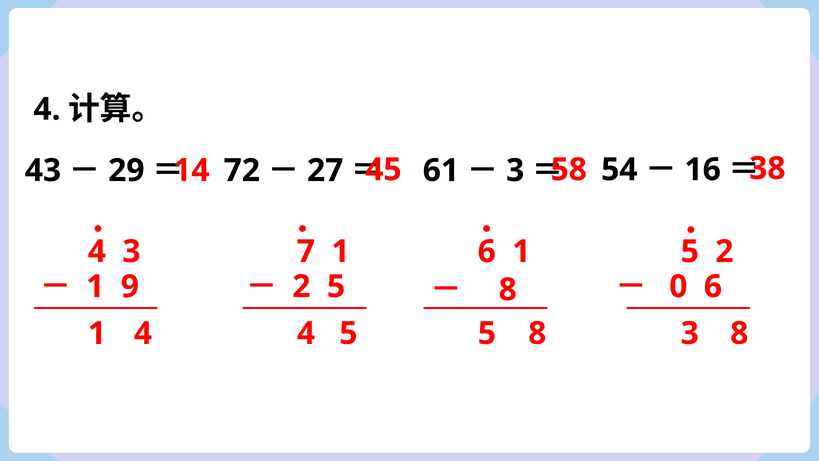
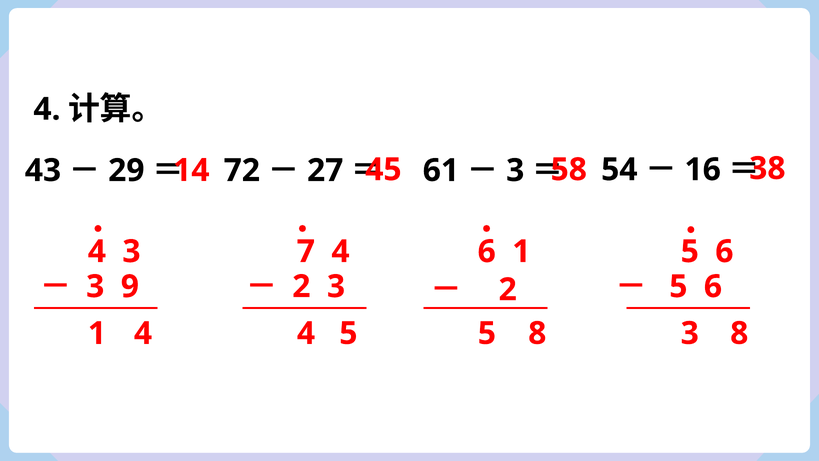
7 1: 1 -> 4
2 at (724, 251): 2 -> 6
1 at (95, 286): 1 -> 3
2 5: 5 -> 3
0 at (678, 286): 0 -> 5
8 at (508, 289): 8 -> 2
